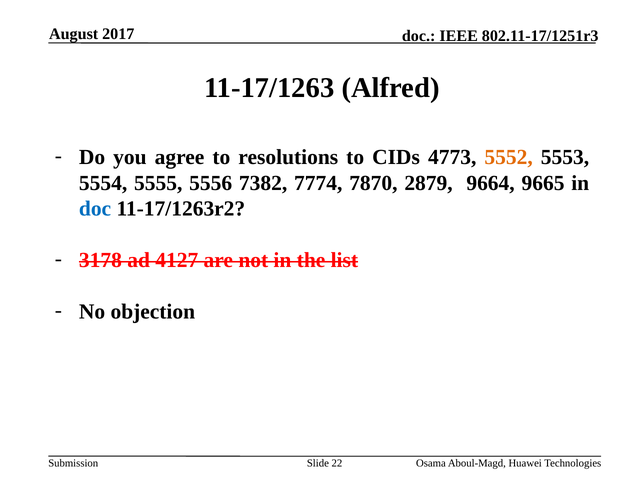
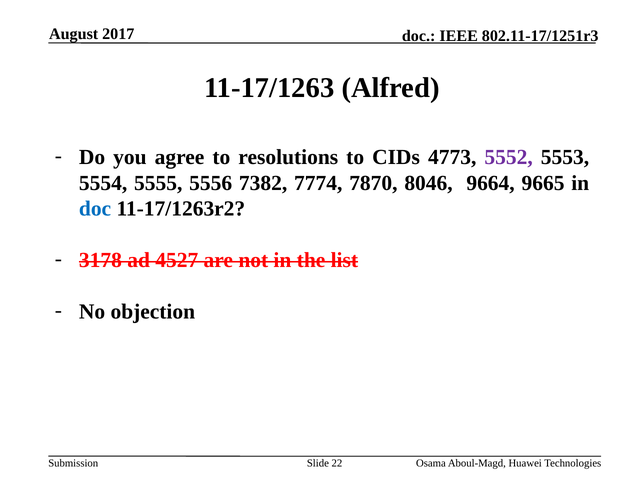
5552 colour: orange -> purple
2879: 2879 -> 8046
4127: 4127 -> 4527
